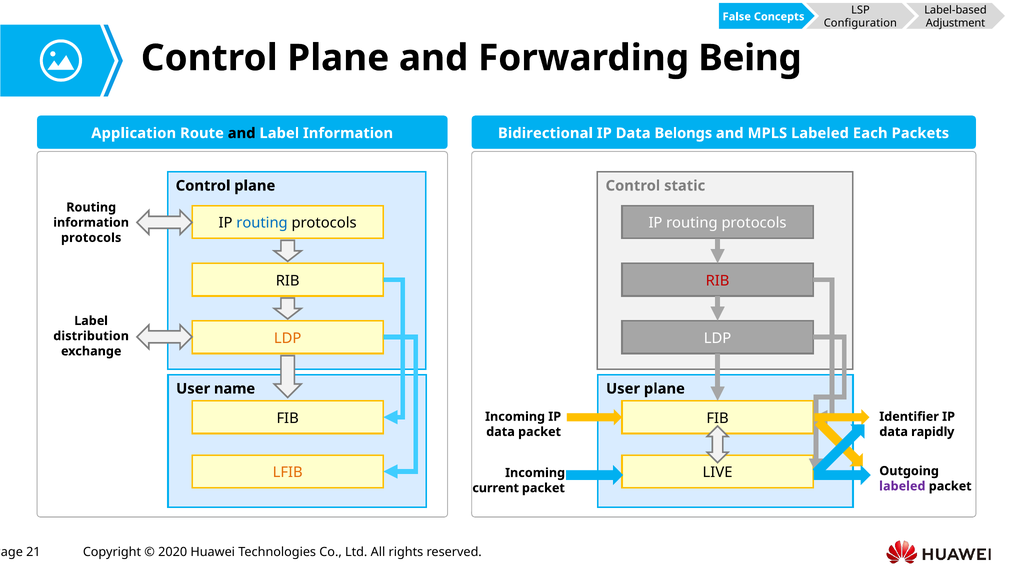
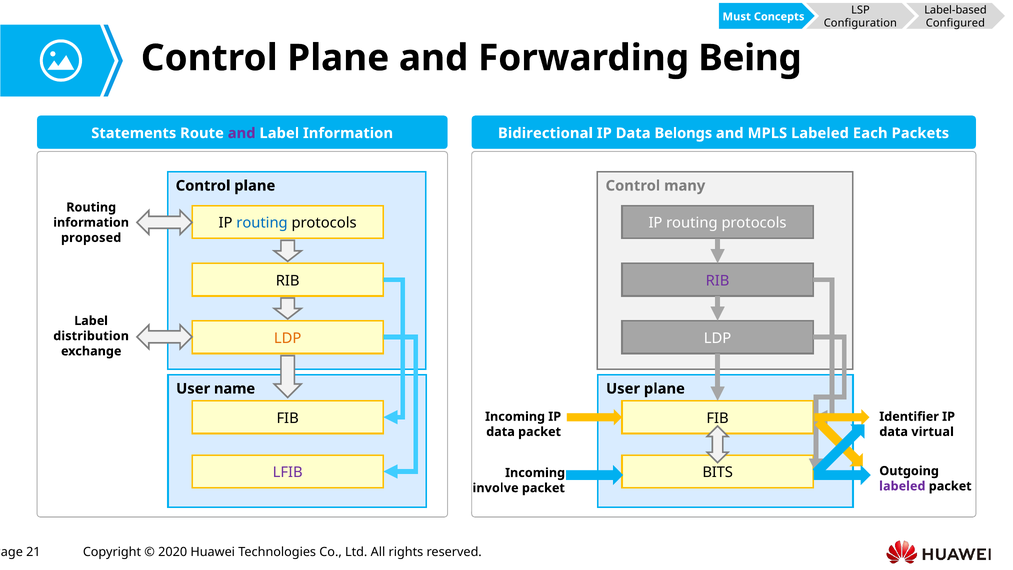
False: False -> Must
Adjustment: Adjustment -> Configured
Application: Application -> Statements
and at (242, 133) colour: black -> purple
static: static -> many
protocols at (91, 238): protocols -> proposed
RIB at (718, 281) colour: red -> purple
rapidly: rapidly -> virtual
LFIB colour: orange -> purple
LIVE: LIVE -> BITS
current: current -> involve
